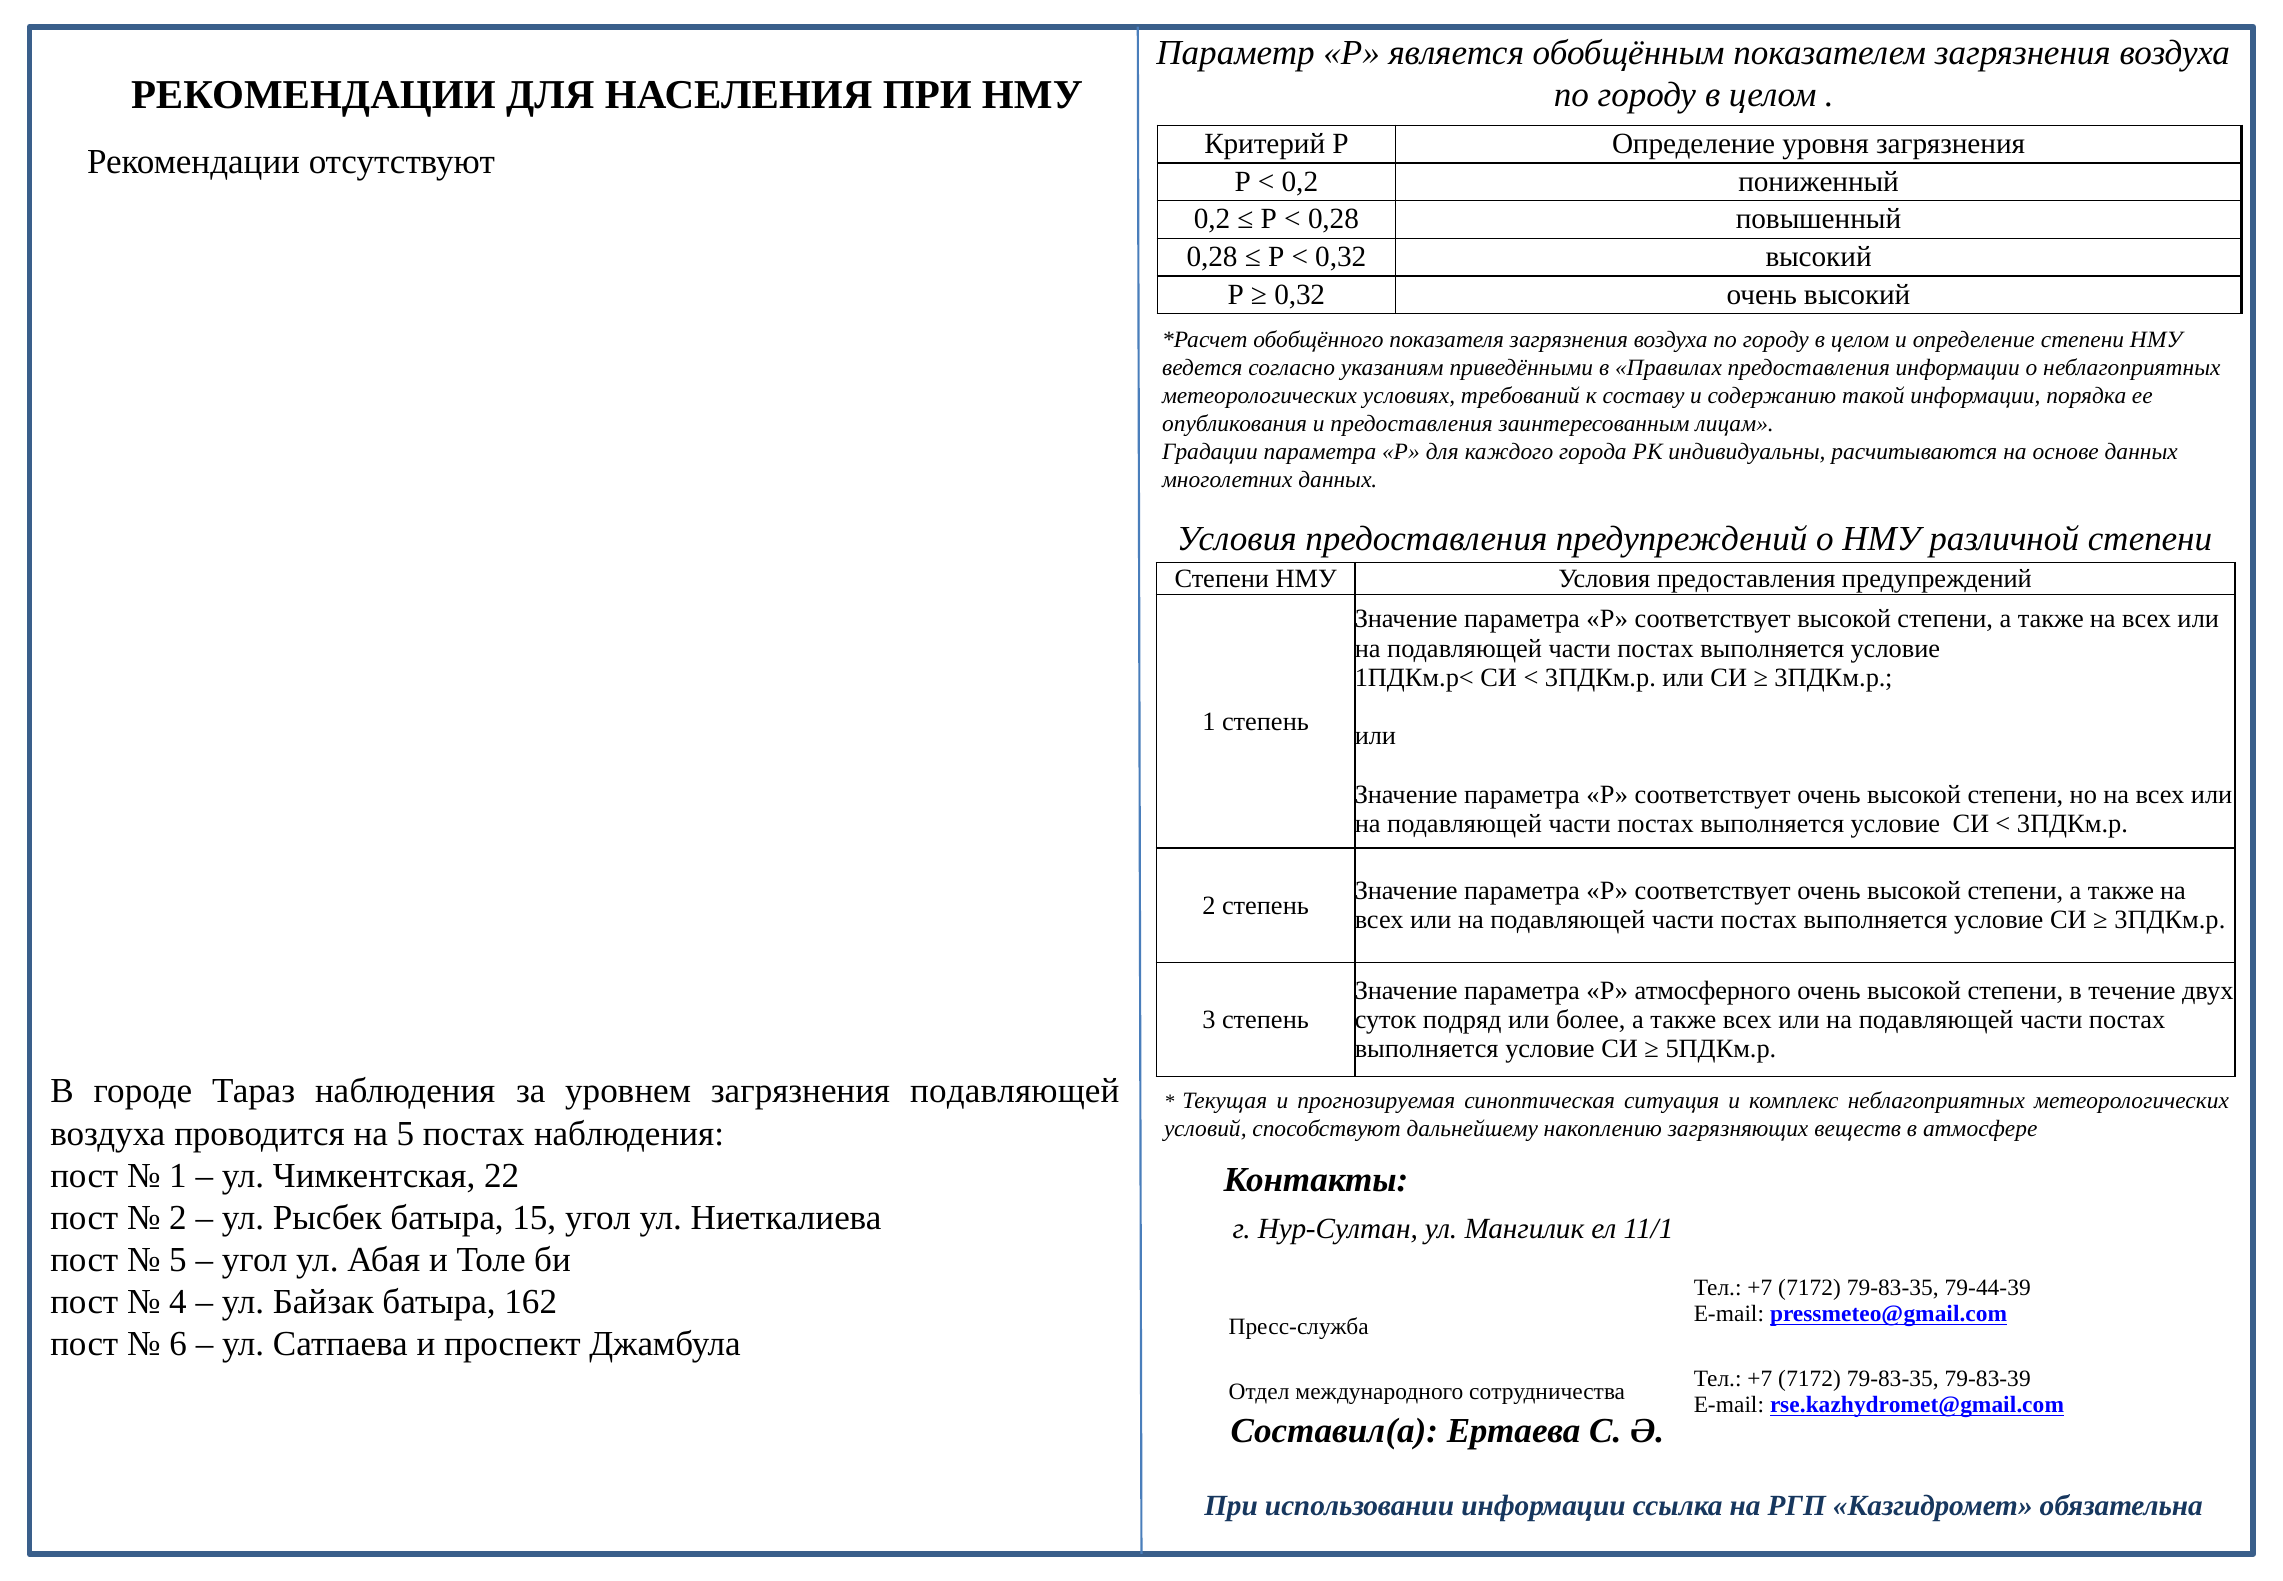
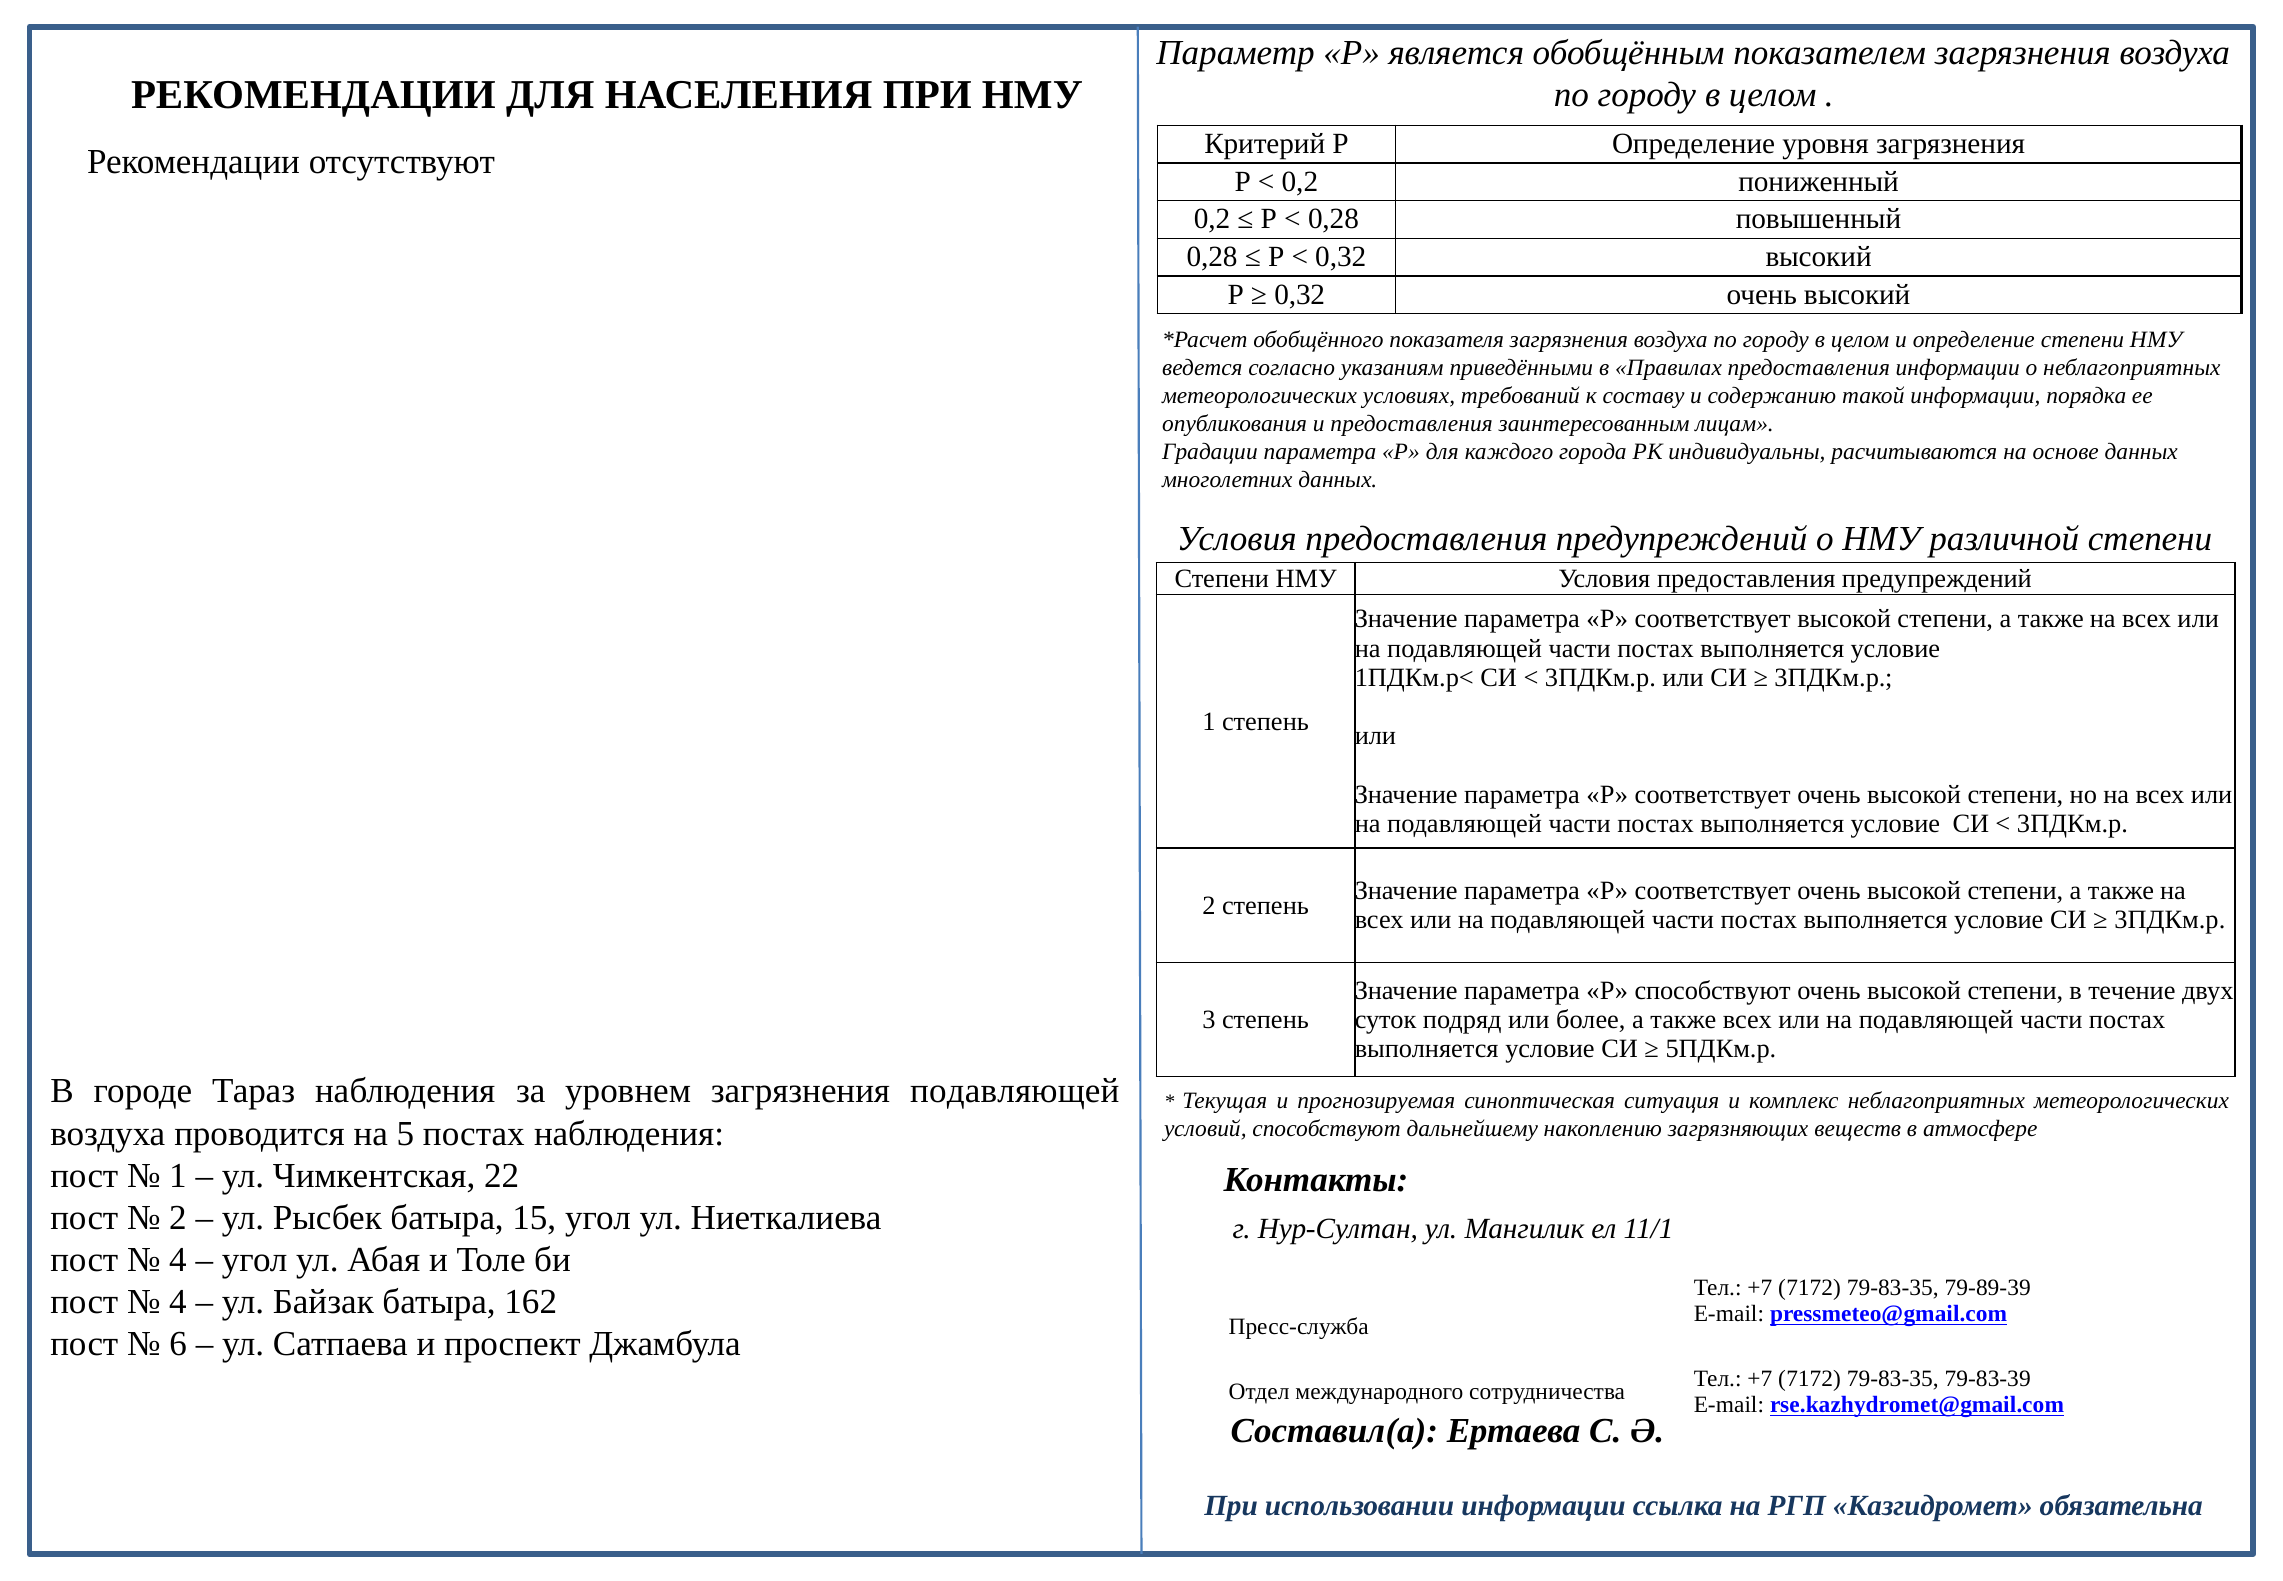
Р атмосферного: атмосферного -> способствуют
5 at (178, 1260): 5 -> 4
79-44-39: 79-44-39 -> 79-89-39
